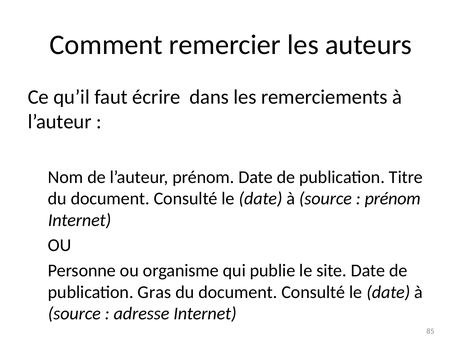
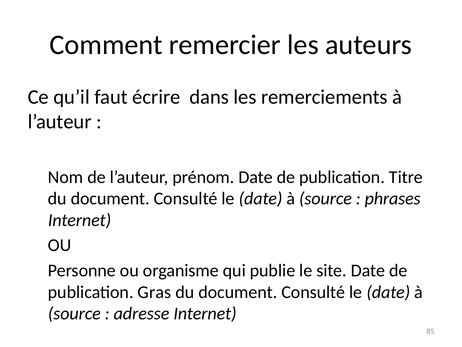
prénom at (393, 198): prénom -> phrases
